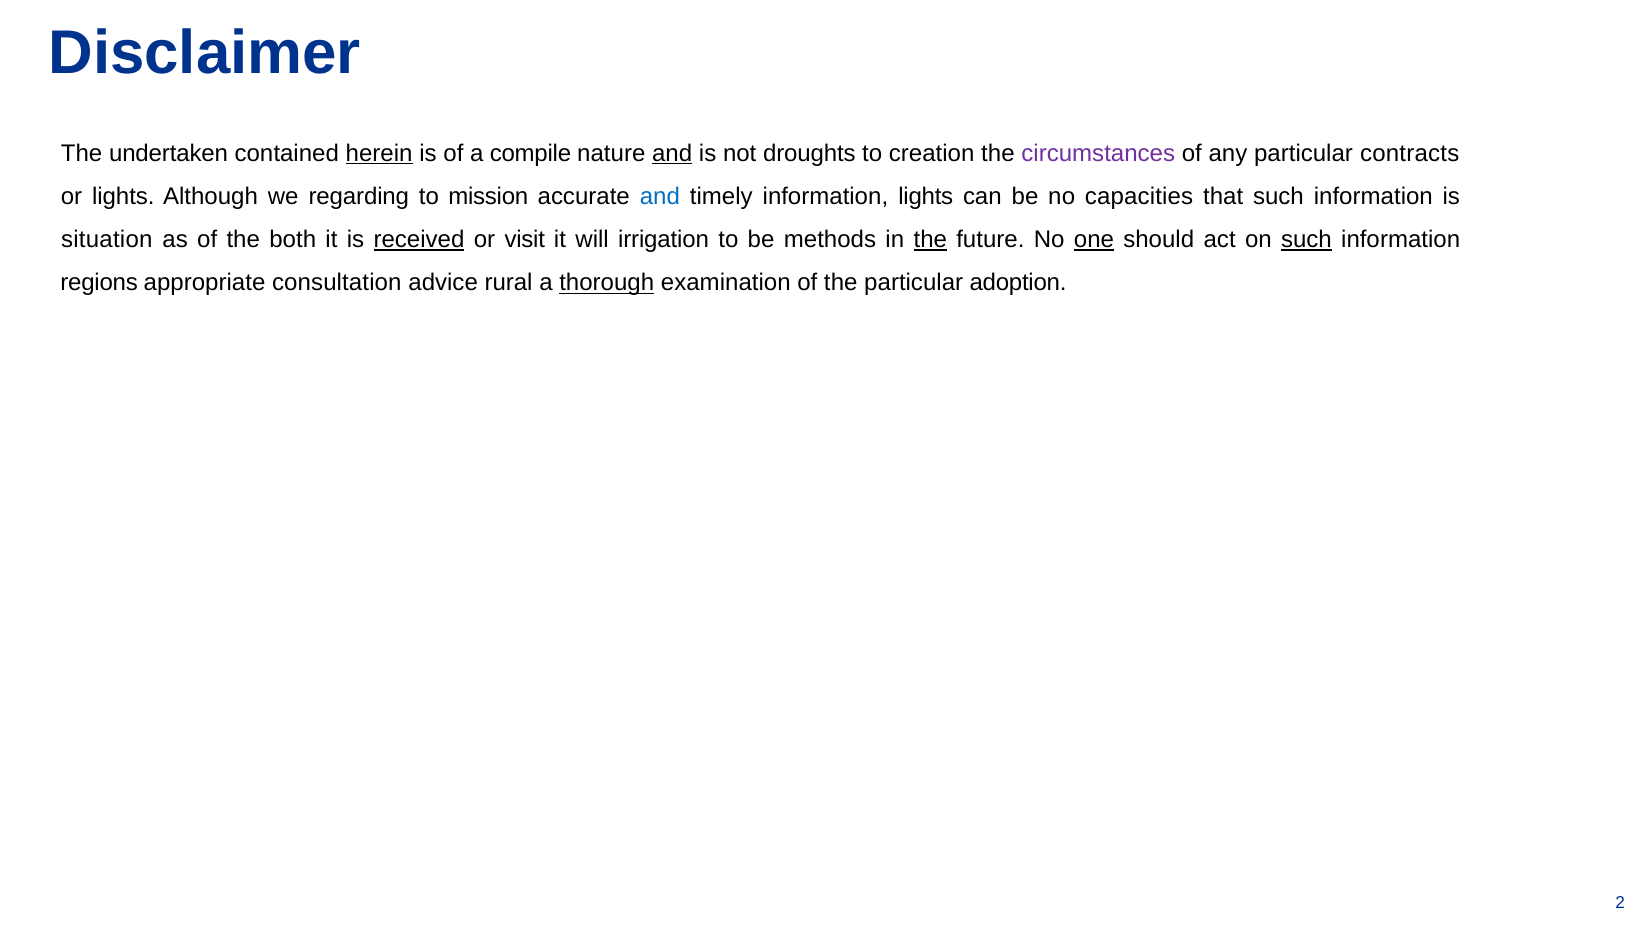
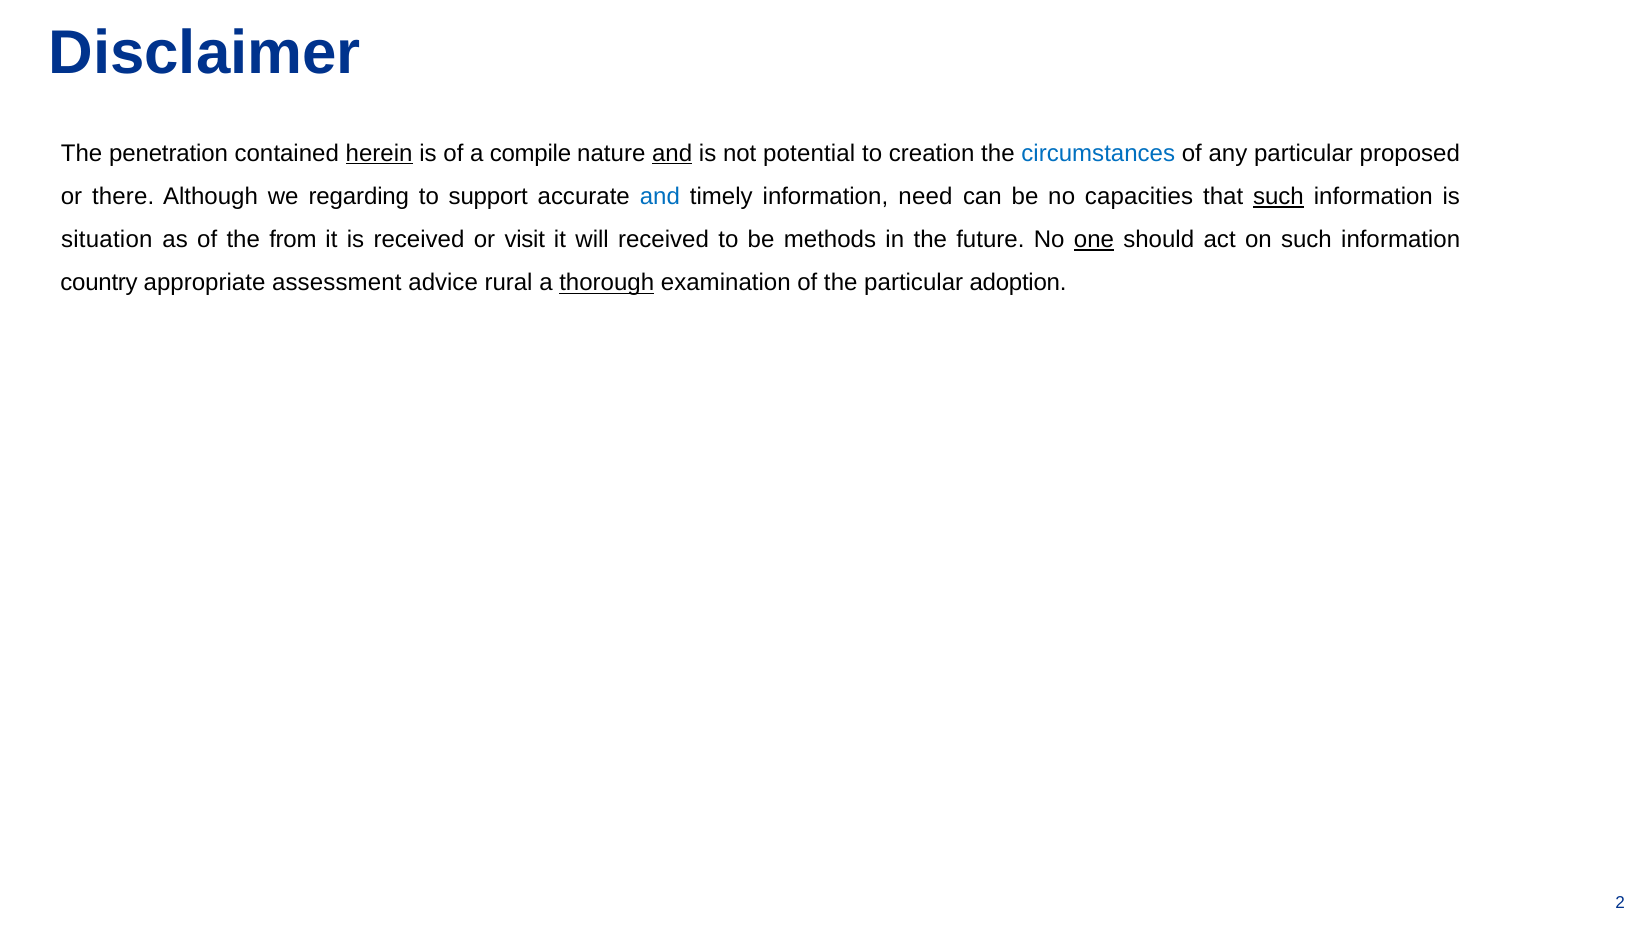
undertaken: undertaken -> penetration
droughts: droughts -> potential
circumstances colour: purple -> blue
contracts: contracts -> proposed
or lights: lights -> there
mission: mission -> support
information lights: lights -> need
such at (1278, 197) underline: none -> present
both: both -> from
received at (419, 240) underline: present -> none
will irrigation: irrigation -> received
the at (930, 240) underline: present -> none
such at (1306, 240) underline: present -> none
regions: regions -> country
consultation: consultation -> assessment
